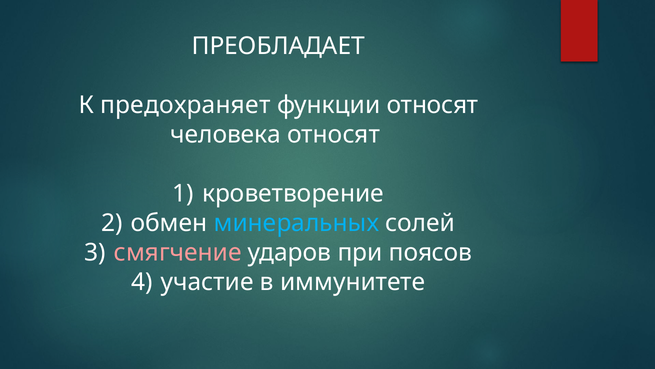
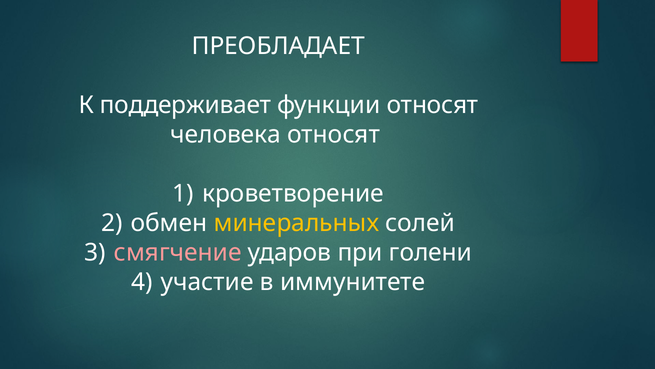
предохраняет: предохраняет -> поддерживает
минеральных colour: light blue -> yellow
поясов: поясов -> голени
